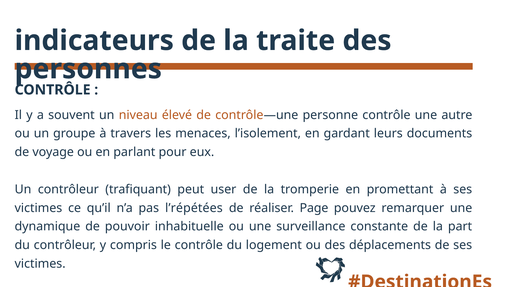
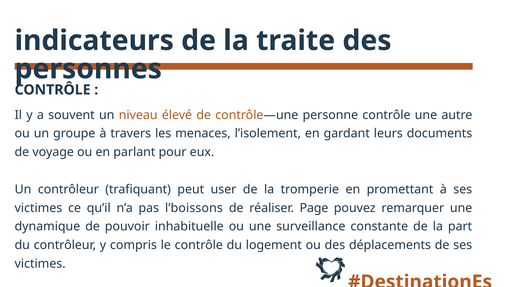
l’répétées: l’répétées -> l’boissons
